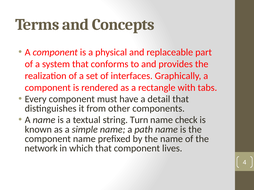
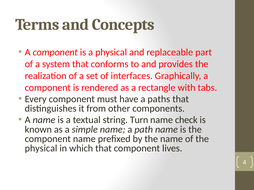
detail: detail -> paths
network at (41, 149): network -> physical
